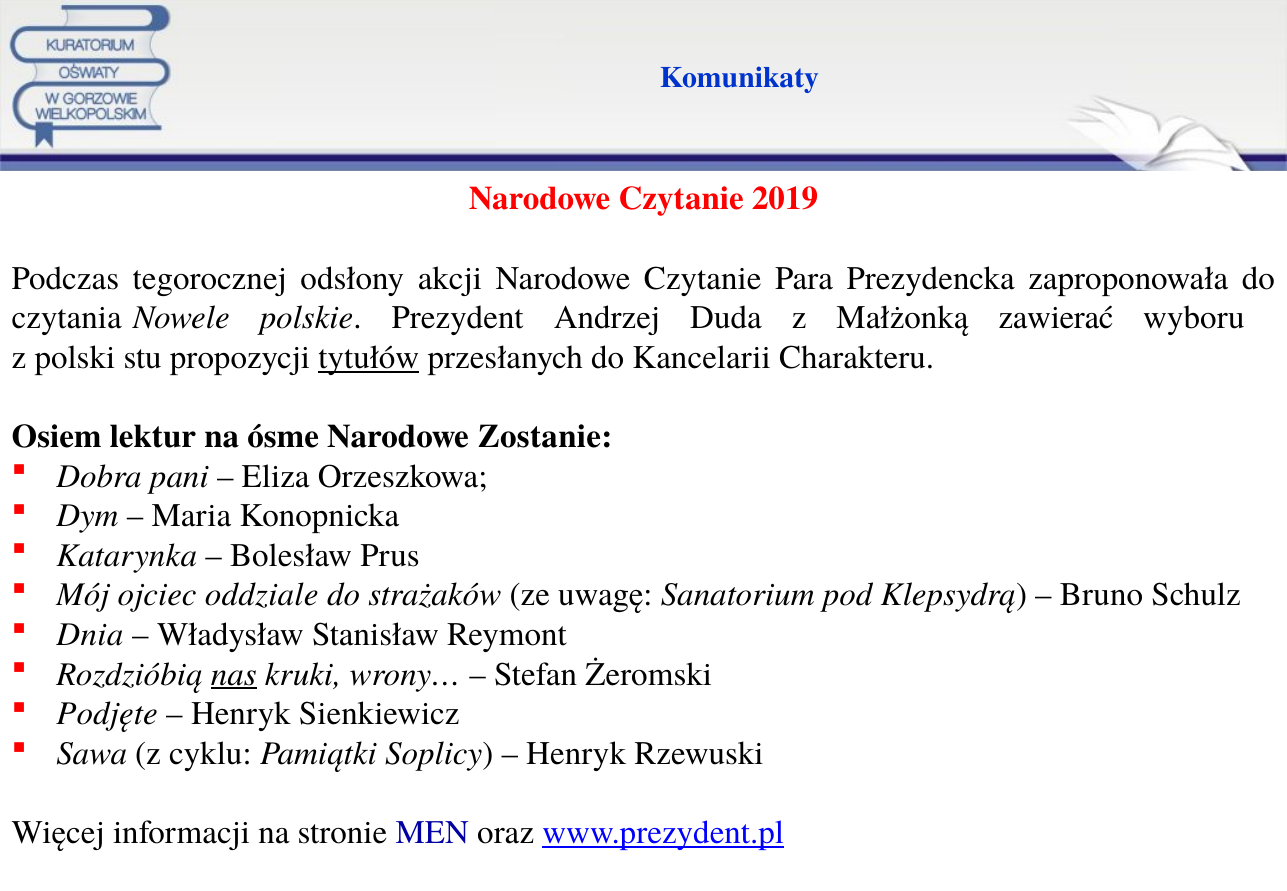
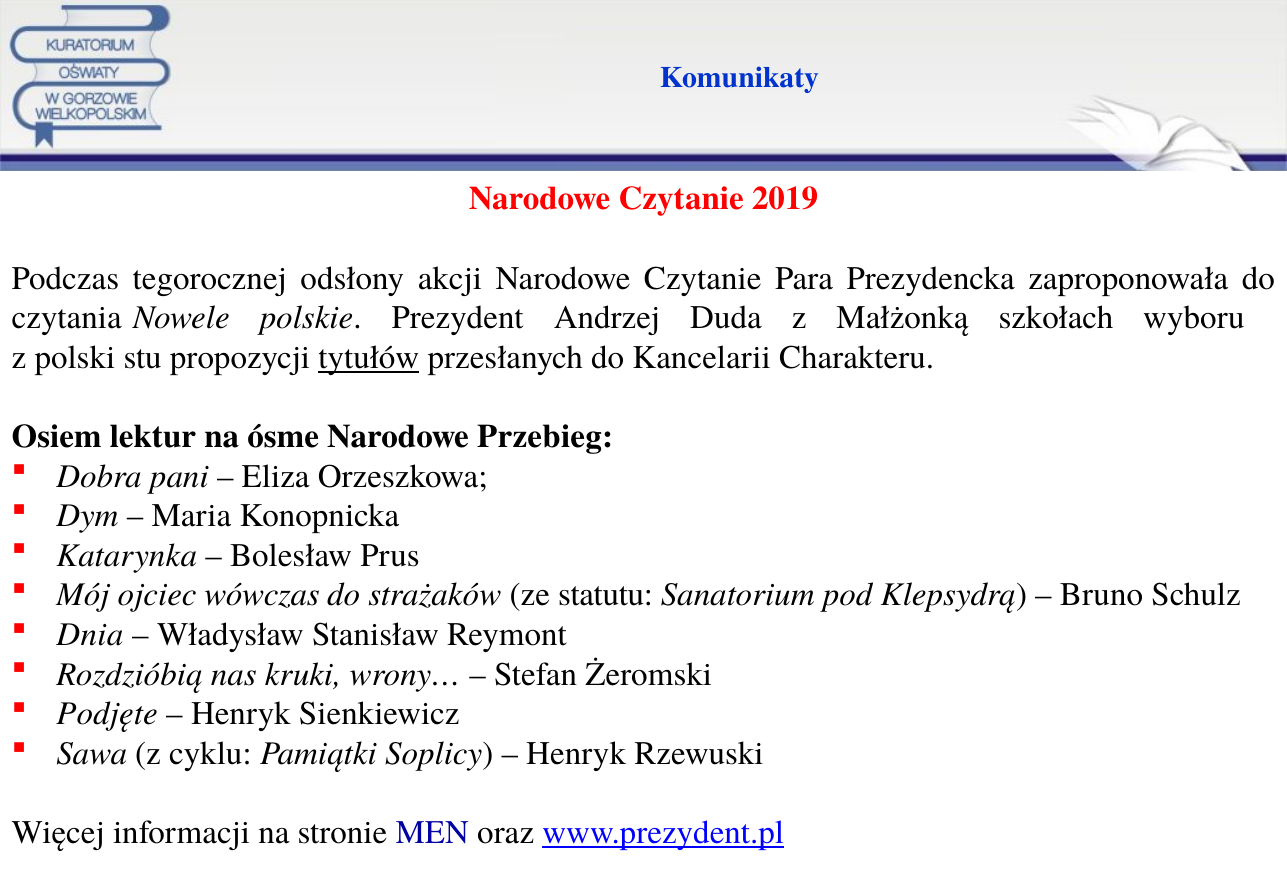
zawierać: zawierać -> szkołach
Zostanie: Zostanie -> Przebieg
oddziale: oddziale -> wówczas
uwagę: uwagę -> statutu
nas underline: present -> none
